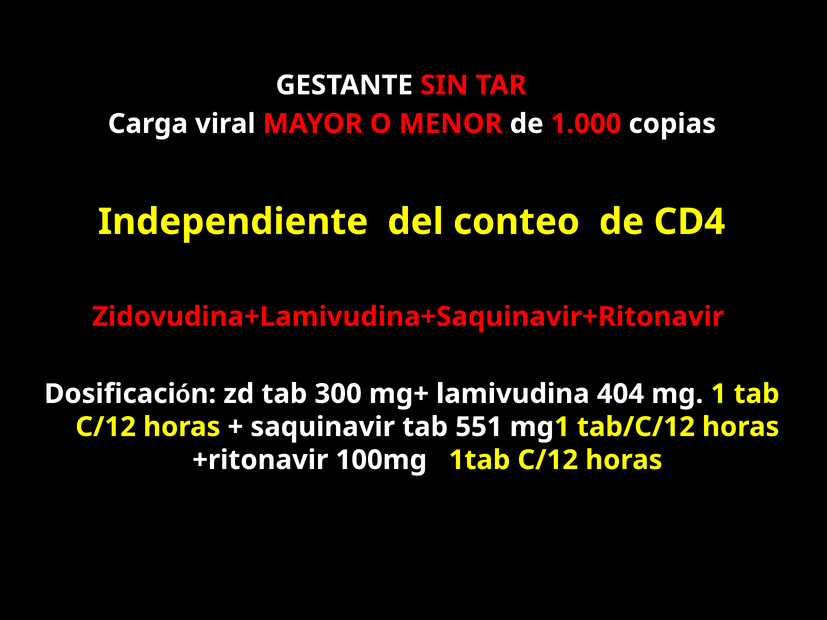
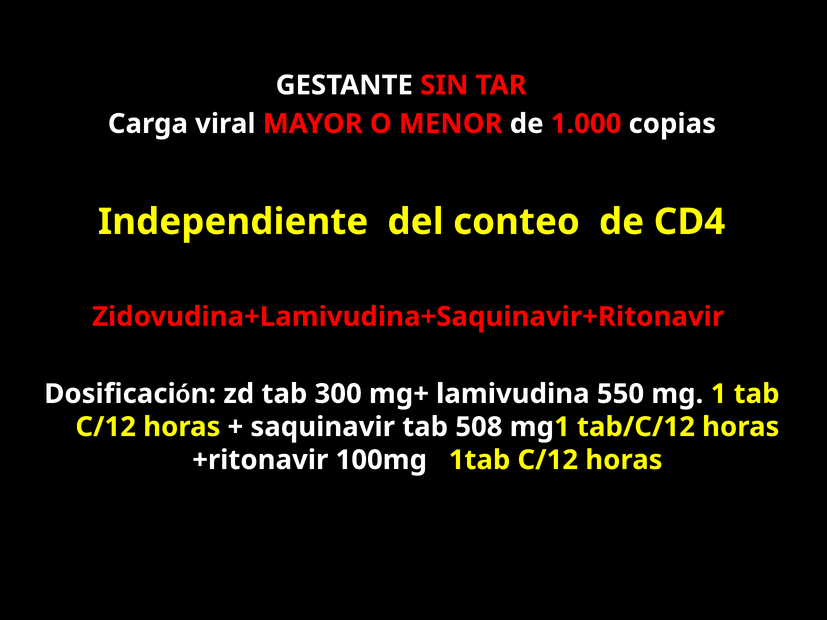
404: 404 -> 550
551: 551 -> 508
